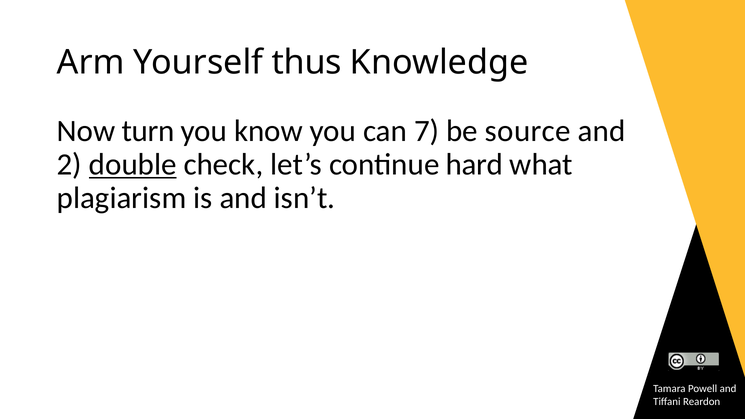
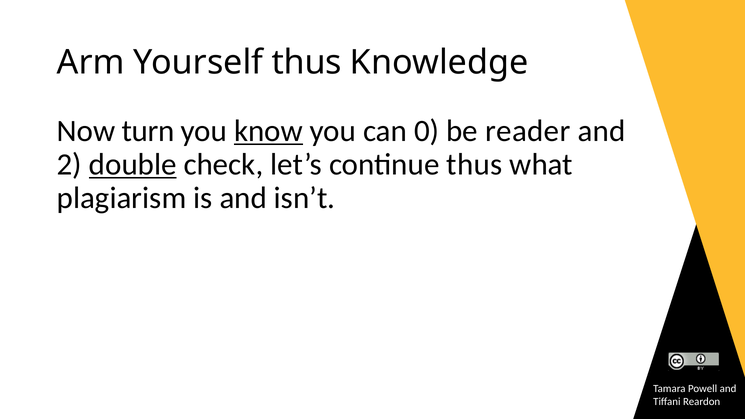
know underline: none -> present
7: 7 -> 0
source: source -> reader
continue hard: hard -> thus
